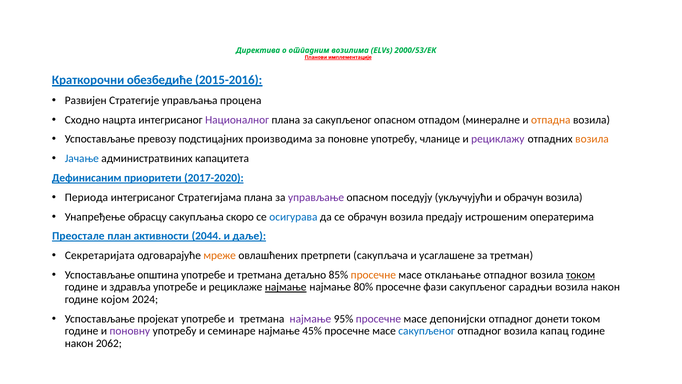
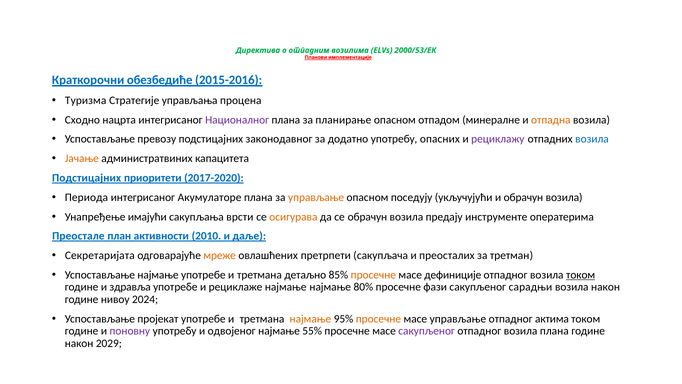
Развијен: Развијен -> Туризма
за сакупљеног: сакупљеног -> планирање
производима: производима -> законодавног
поновне: поновне -> додатно
чланице: чланице -> опасних
возила at (592, 139) colour: orange -> blue
Јачање colour: blue -> orange
Дефинисаним at (87, 178): Дефинисаним -> Подстицајних
Стратегијама: Стратегијама -> Акумулаторе
управљање at (316, 197) colour: purple -> orange
обрасцу: обрасцу -> имајући
скоро: скоро -> врсти
осигурава colour: blue -> orange
истрошеним: истрошеним -> инструменте
2044: 2044 -> 2010
усаглашене: усаглашене -> преосталих
Успостављање општина: општина -> најмање
отклањање: отклањање -> дефиниције
најмање at (286, 287) underline: present -> none
којом: којом -> нивоу
најмање at (310, 319) colour: purple -> orange
просечне at (378, 319) colour: purple -> orange
масе депонијски: депонијски -> управљање
донети: донети -> актима
семинаре: семинаре -> одвојеног
45%: 45% -> 55%
сакупљеног at (427, 331) colour: blue -> purple
возила капац: капац -> плана
2062: 2062 -> 2029
